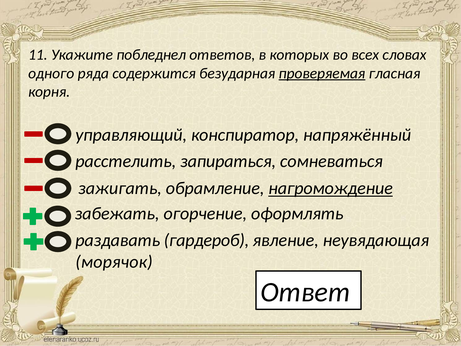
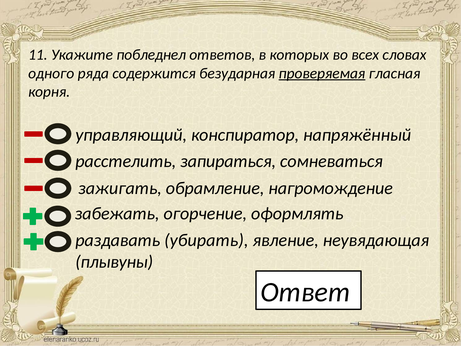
нагромождение underline: present -> none
гардероб: гардероб -> убирать
морячок: морячок -> плывуны
